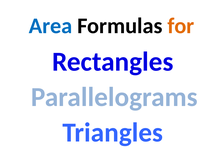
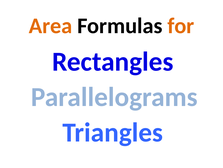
Area colour: blue -> orange
